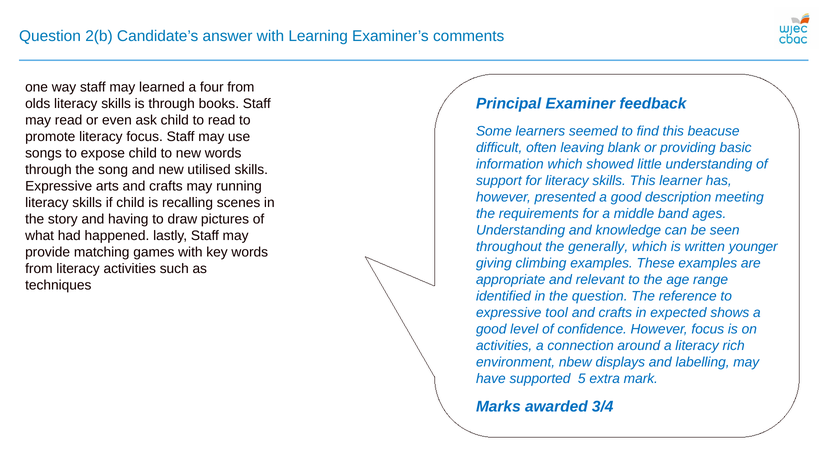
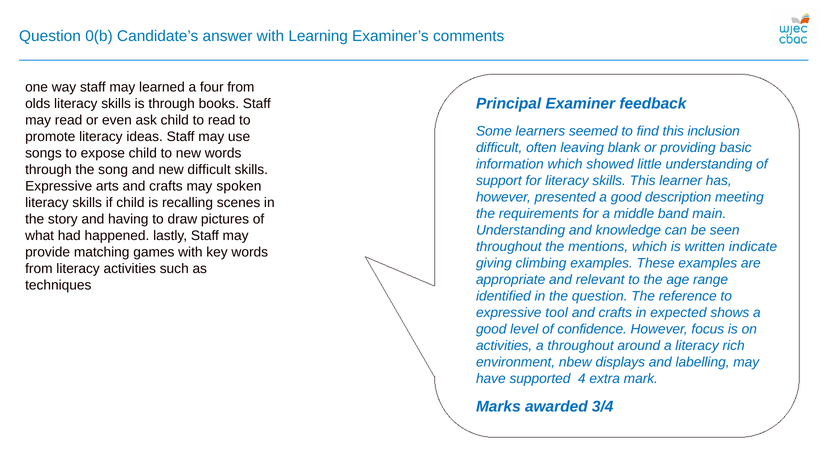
2(b: 2(b -> 0(b
beacuse: beacuse -> inclusion
literacy focus: focus -> ideas
new utilised: utilised -> difficult
running: running -> spoken
ages: ages -> main
generally: generally -> mentions
younger: younger -> indicate
a connection: connection -> throughout
5: 5 -> 4
